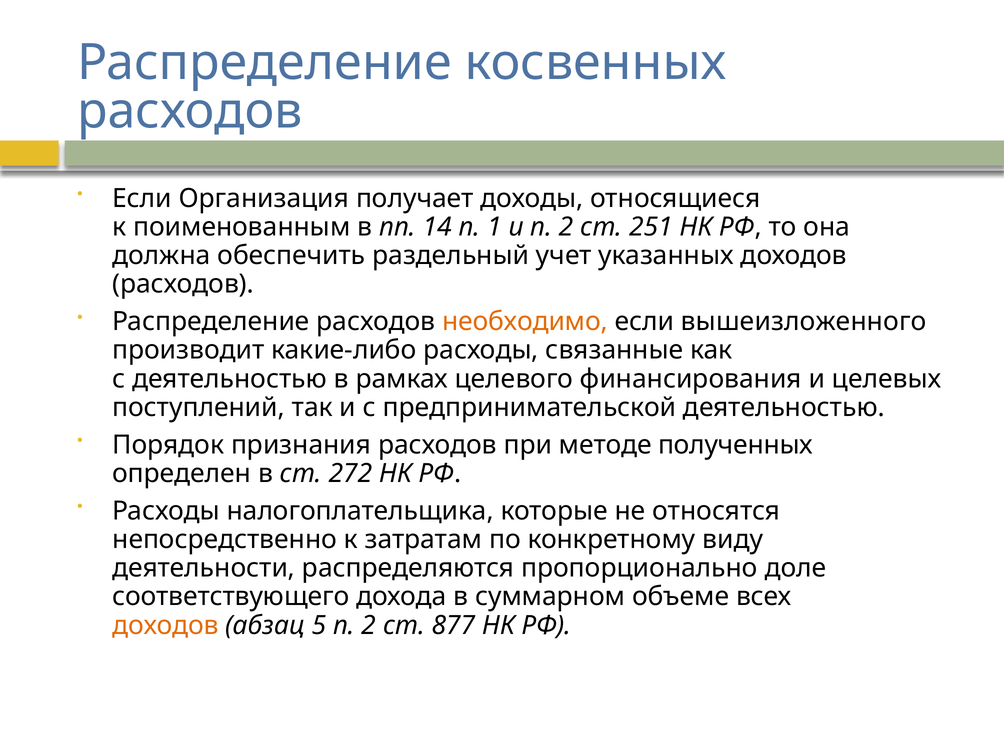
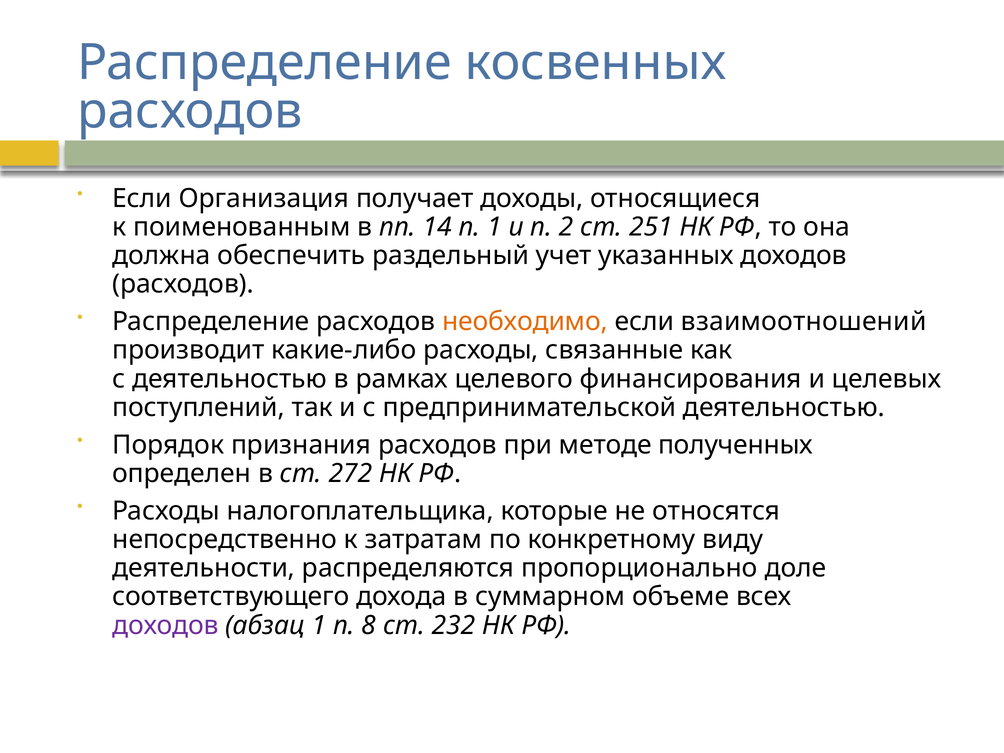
вышеизложенного: вышеизложенного -> взаимоотношений
доходов at (166, 625) colour: orange -> purple
абзац 5: 5 -> 1
2 at (369, 625): 2 -> 8
877: 877 -> 232
